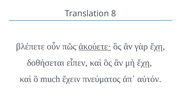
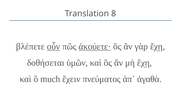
οὖν underline: none -> present
εἶπεν: εἶπεν -> ὑμῶν
αὐτόν: αὐτόν -> ἀγαθὰ
